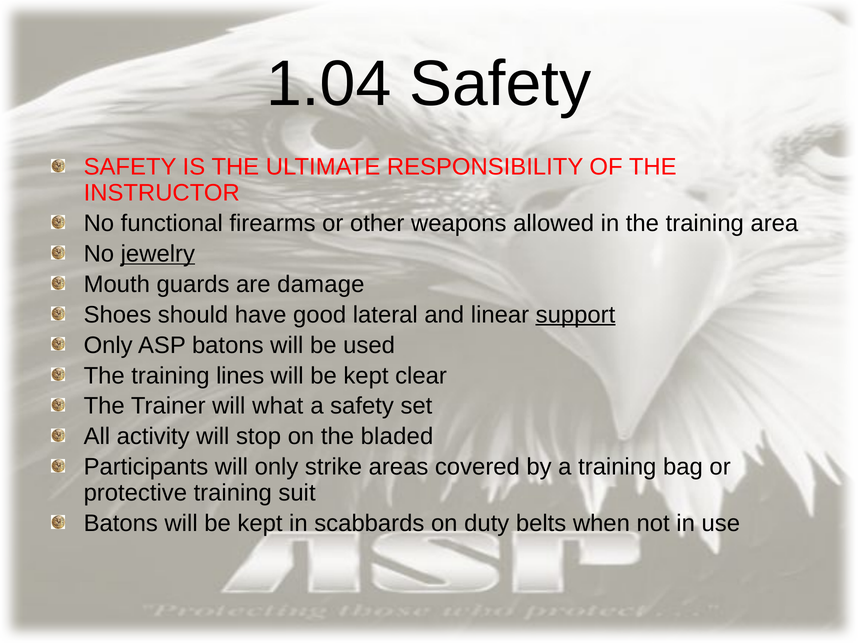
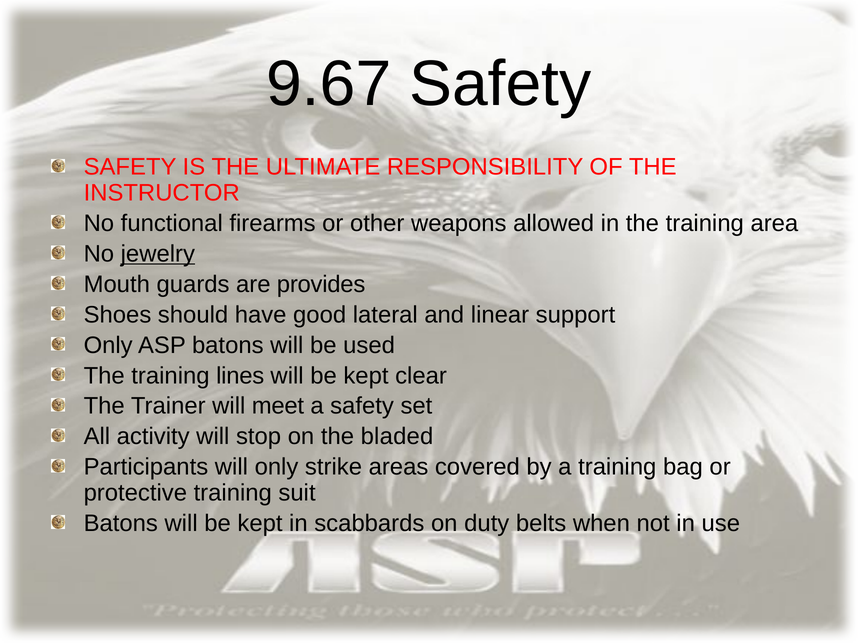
1.04: 1.04 -> 9.67
damage: damage -> provides
support underline: present -> none
what: what -> meet
